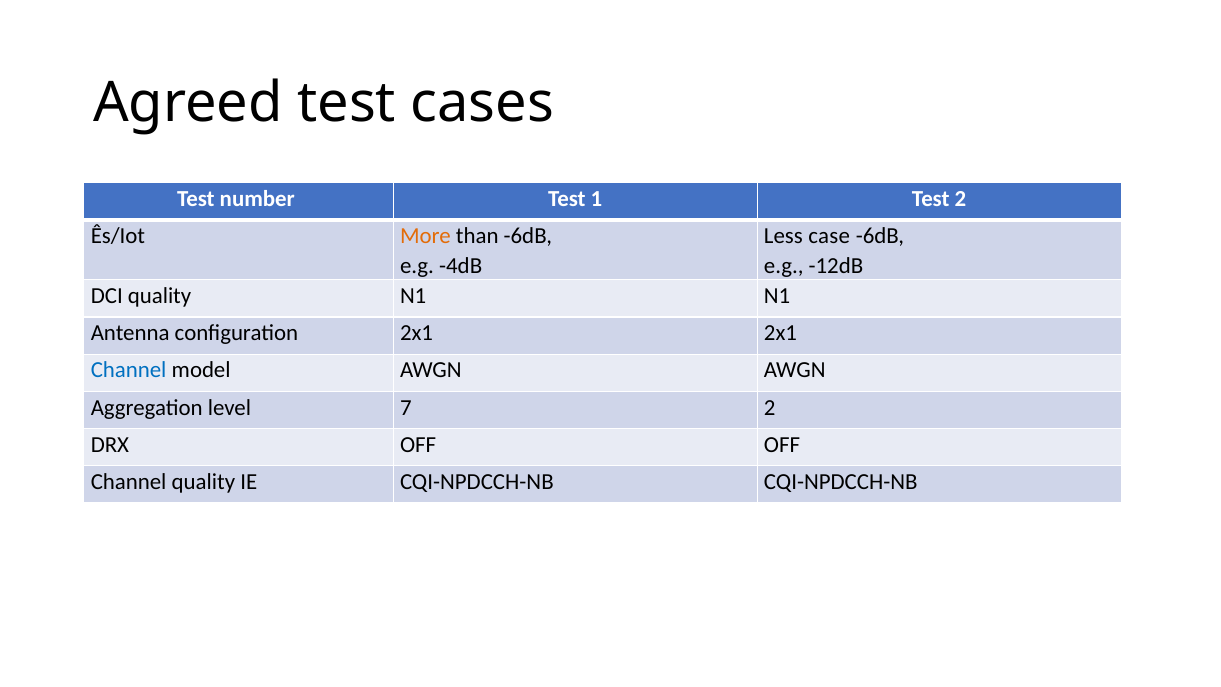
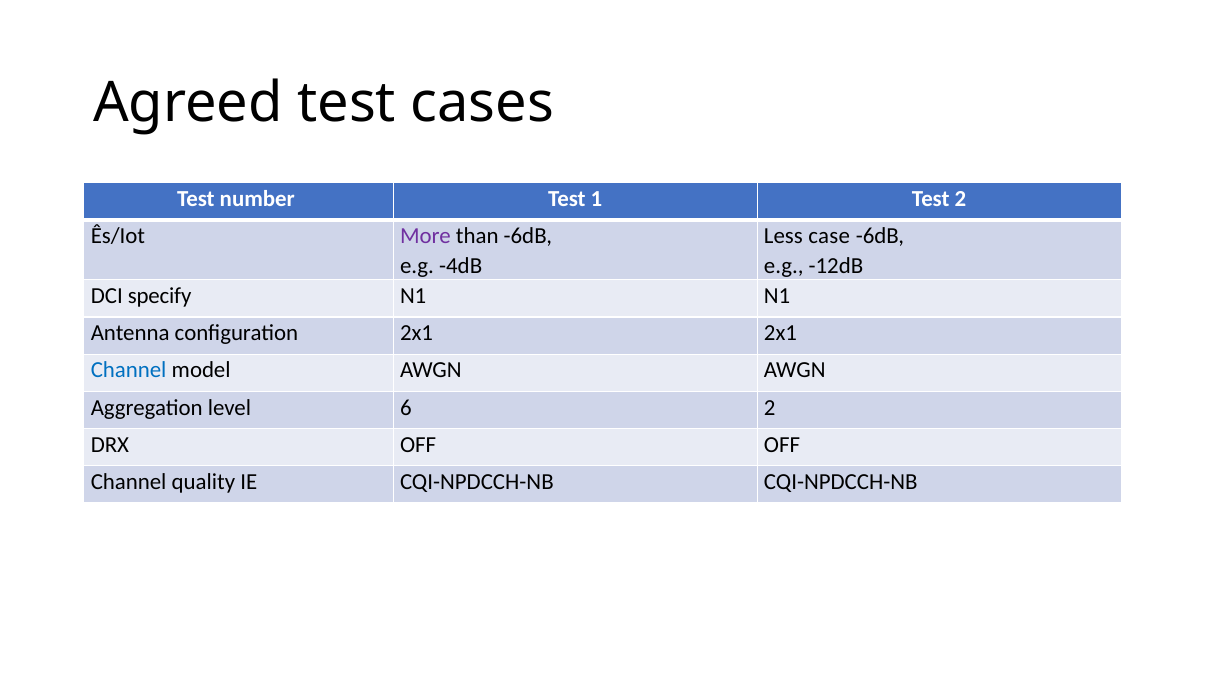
More colour: orange -> purple
DCI quality: quality -> specify
7: 7 -> 6
